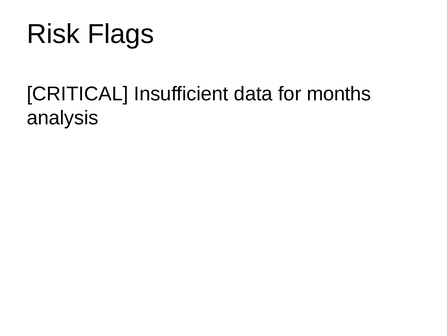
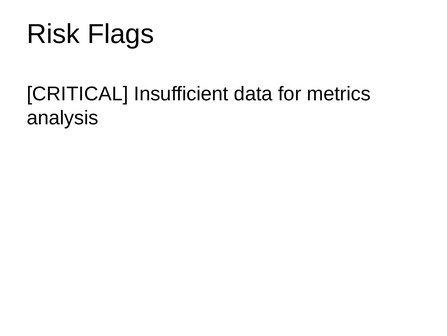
months: months -> metrics
